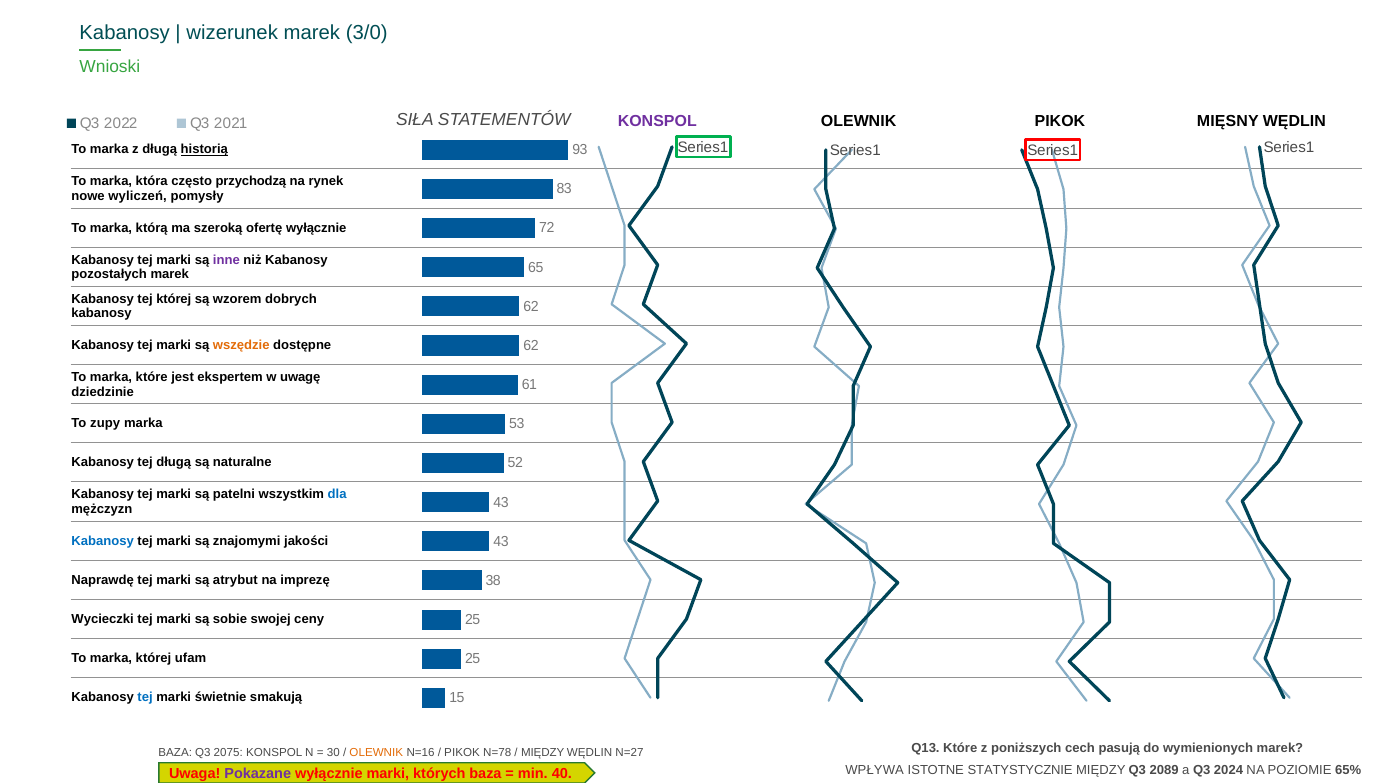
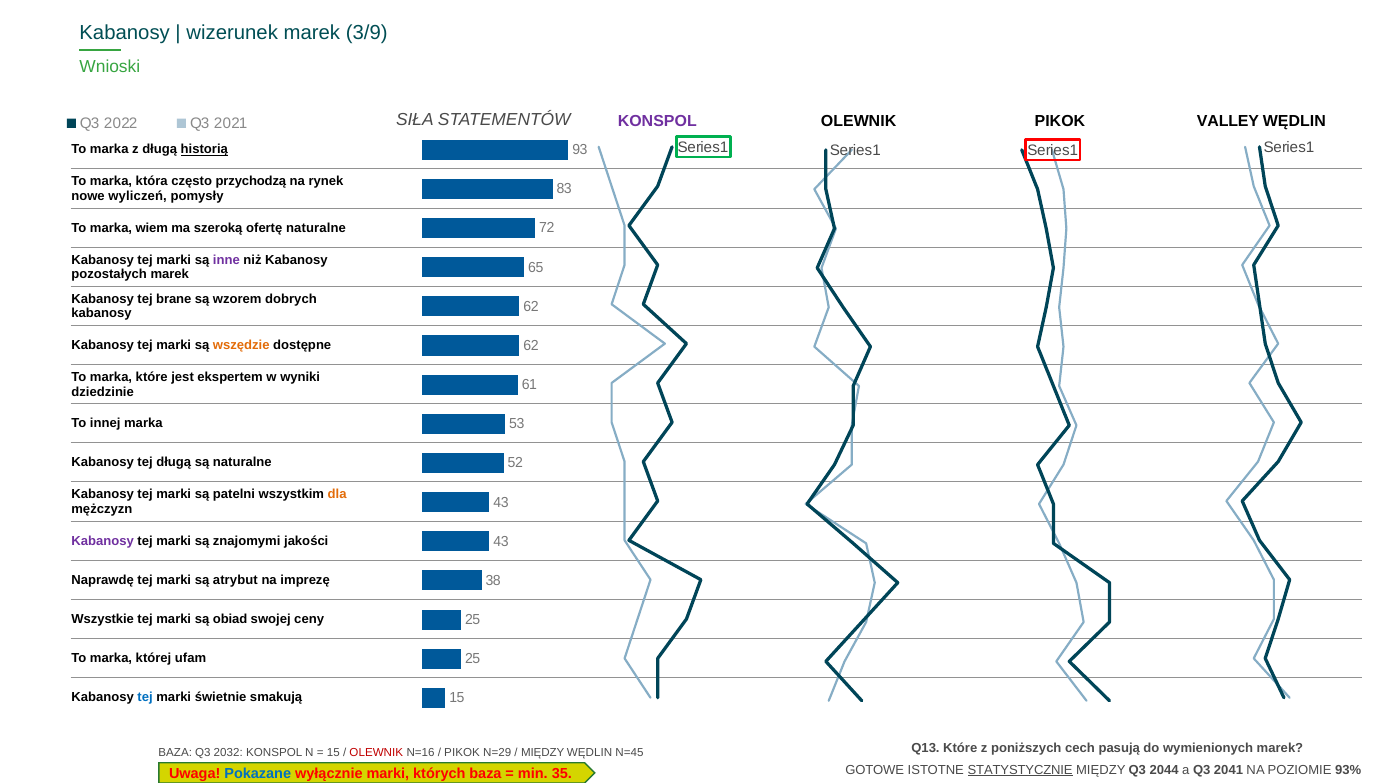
3/0: 3/0 -> 3/9
MIĘSNY: MIĘSNY -> VALLEY
którą: którą -> wiem
ofertę wyłącznie: wyłącznie -> naturalne
tej której: której -> brane
uwagę: uwagę -> wyniki
zupy: zupy -> innej
dla colour: blue -> orange
Kabanosy at (103, 541) colour: blue -> purple
Wycieczki: Wycieczki -> Wszystkie
sobie: sobie -> obiad
2075: 2075 -> 2032
30 at (333, 753): 30 -> 15
OLEWNIK at (376, 753) colour: orange -> red
N=78: N=78 -> N=29
N=27: N=27 -> N=45
WPŁYWA: WPŁYWA -> GOTOWE
STATYSTYCZNIE underline: none -> present
2089: 2089 -> 2044
2024: 2024 -> 2041
65%: 65% -> 93%
Pokazane colour: purple -> blue
40: 40 -> 35
